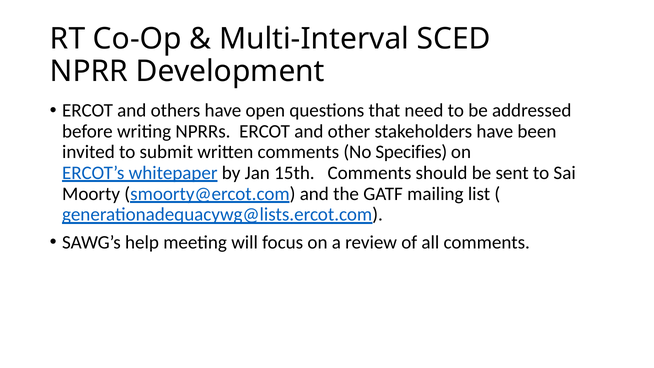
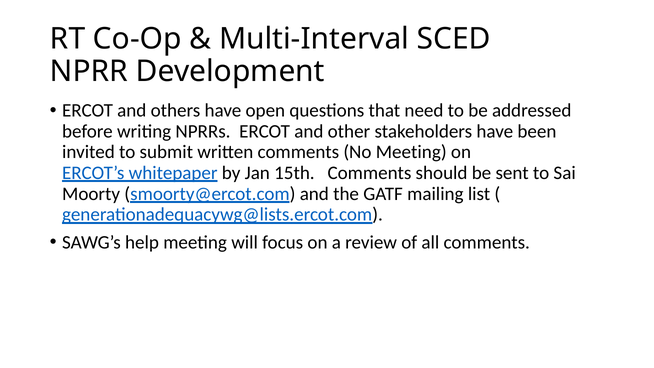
No Specifies: Specifies -> Meeting
